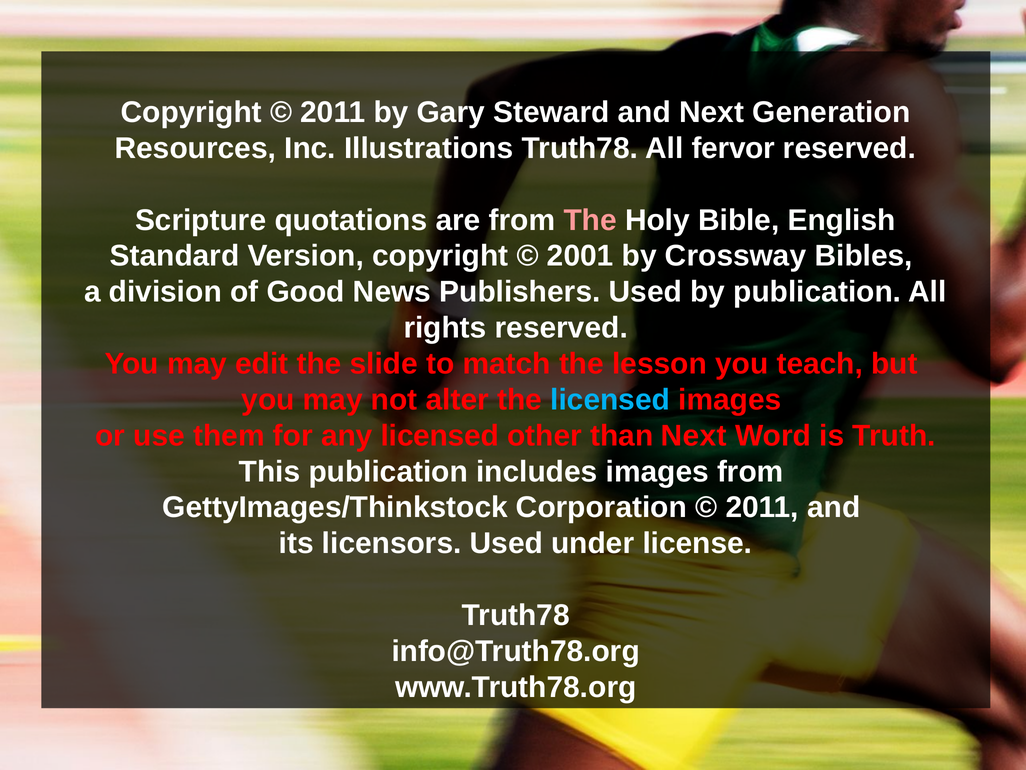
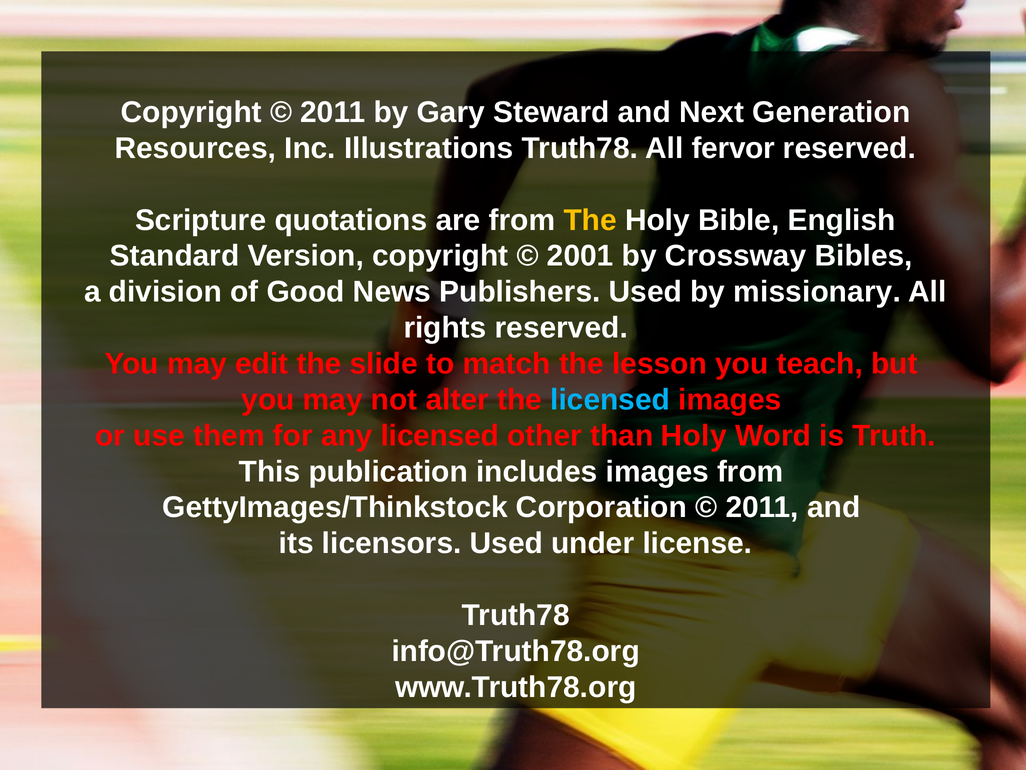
The at (590, 220) colour: pink -> yellow
by publication: publication -> missionary
than Next: Next -> Holy
